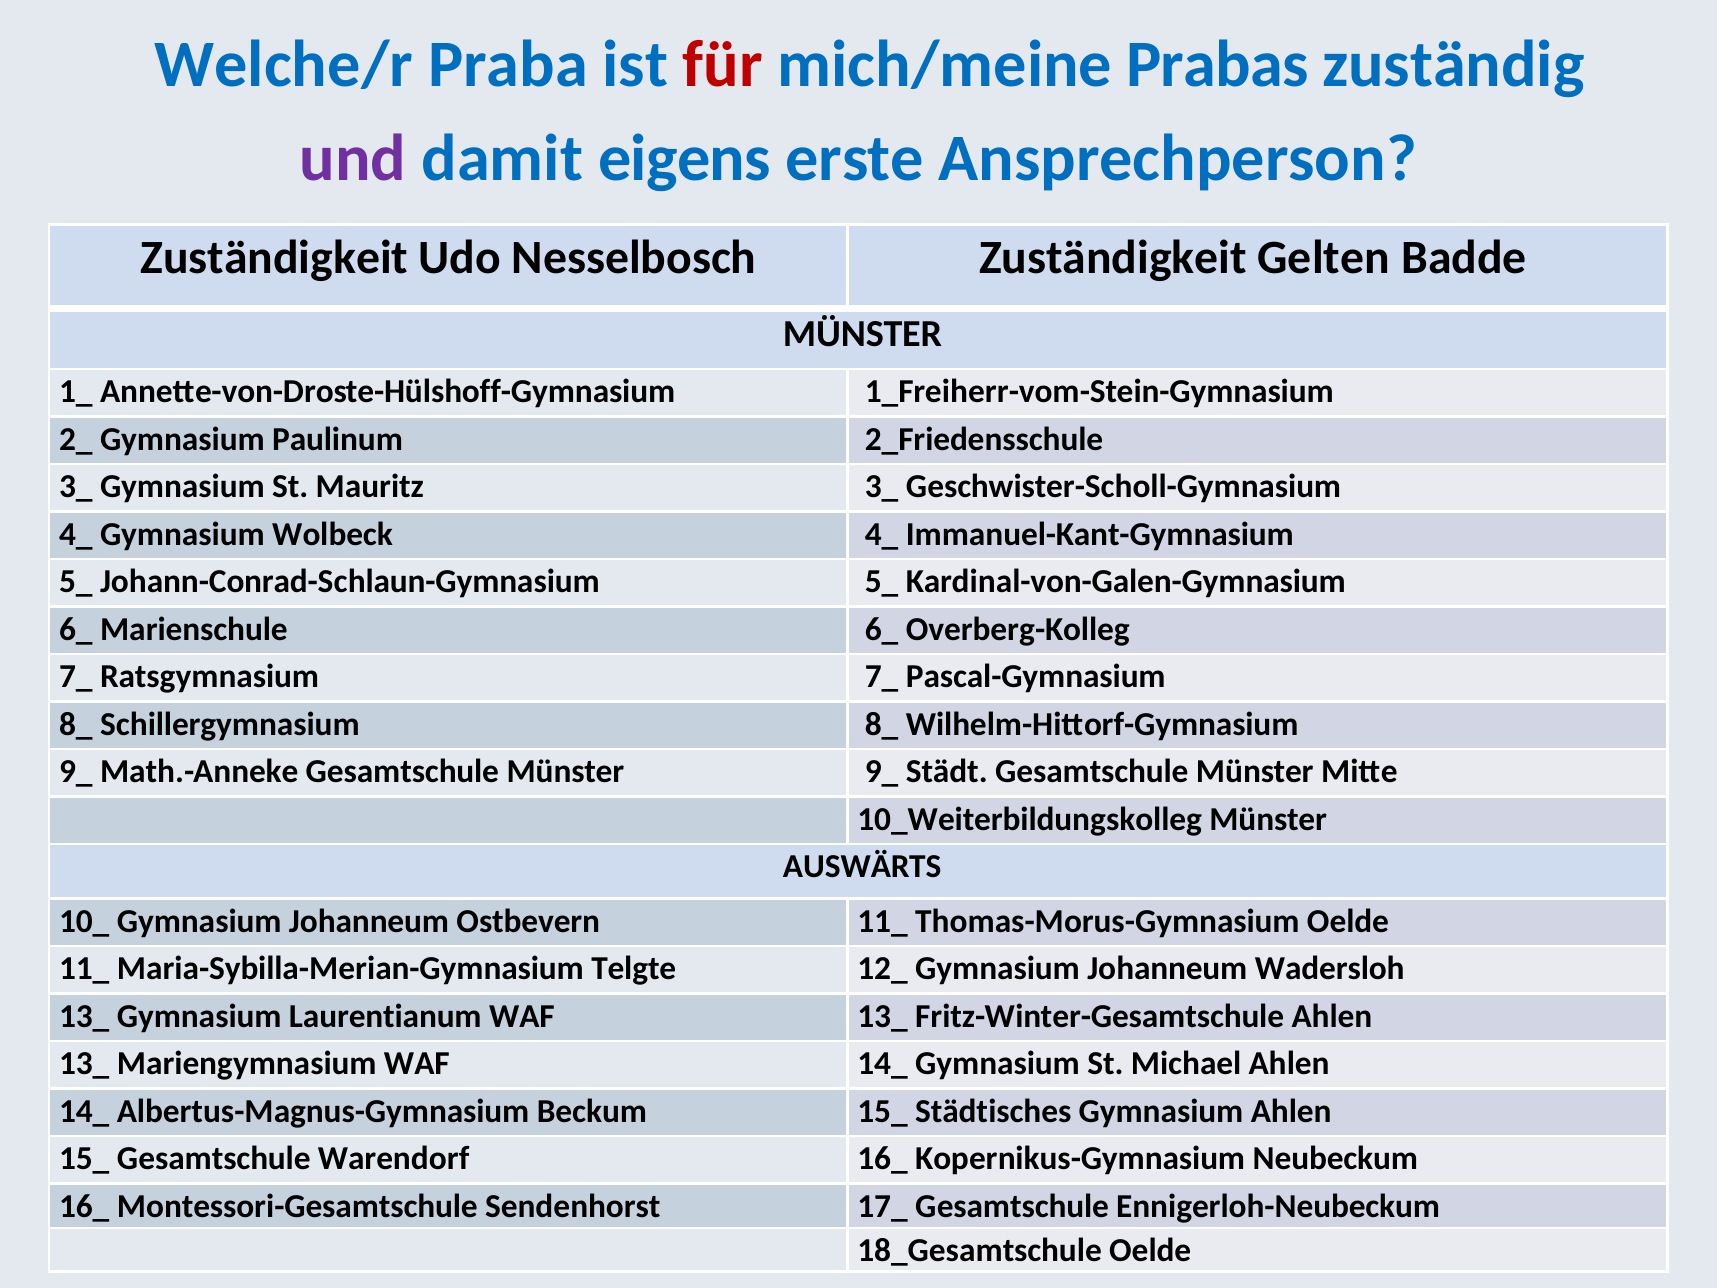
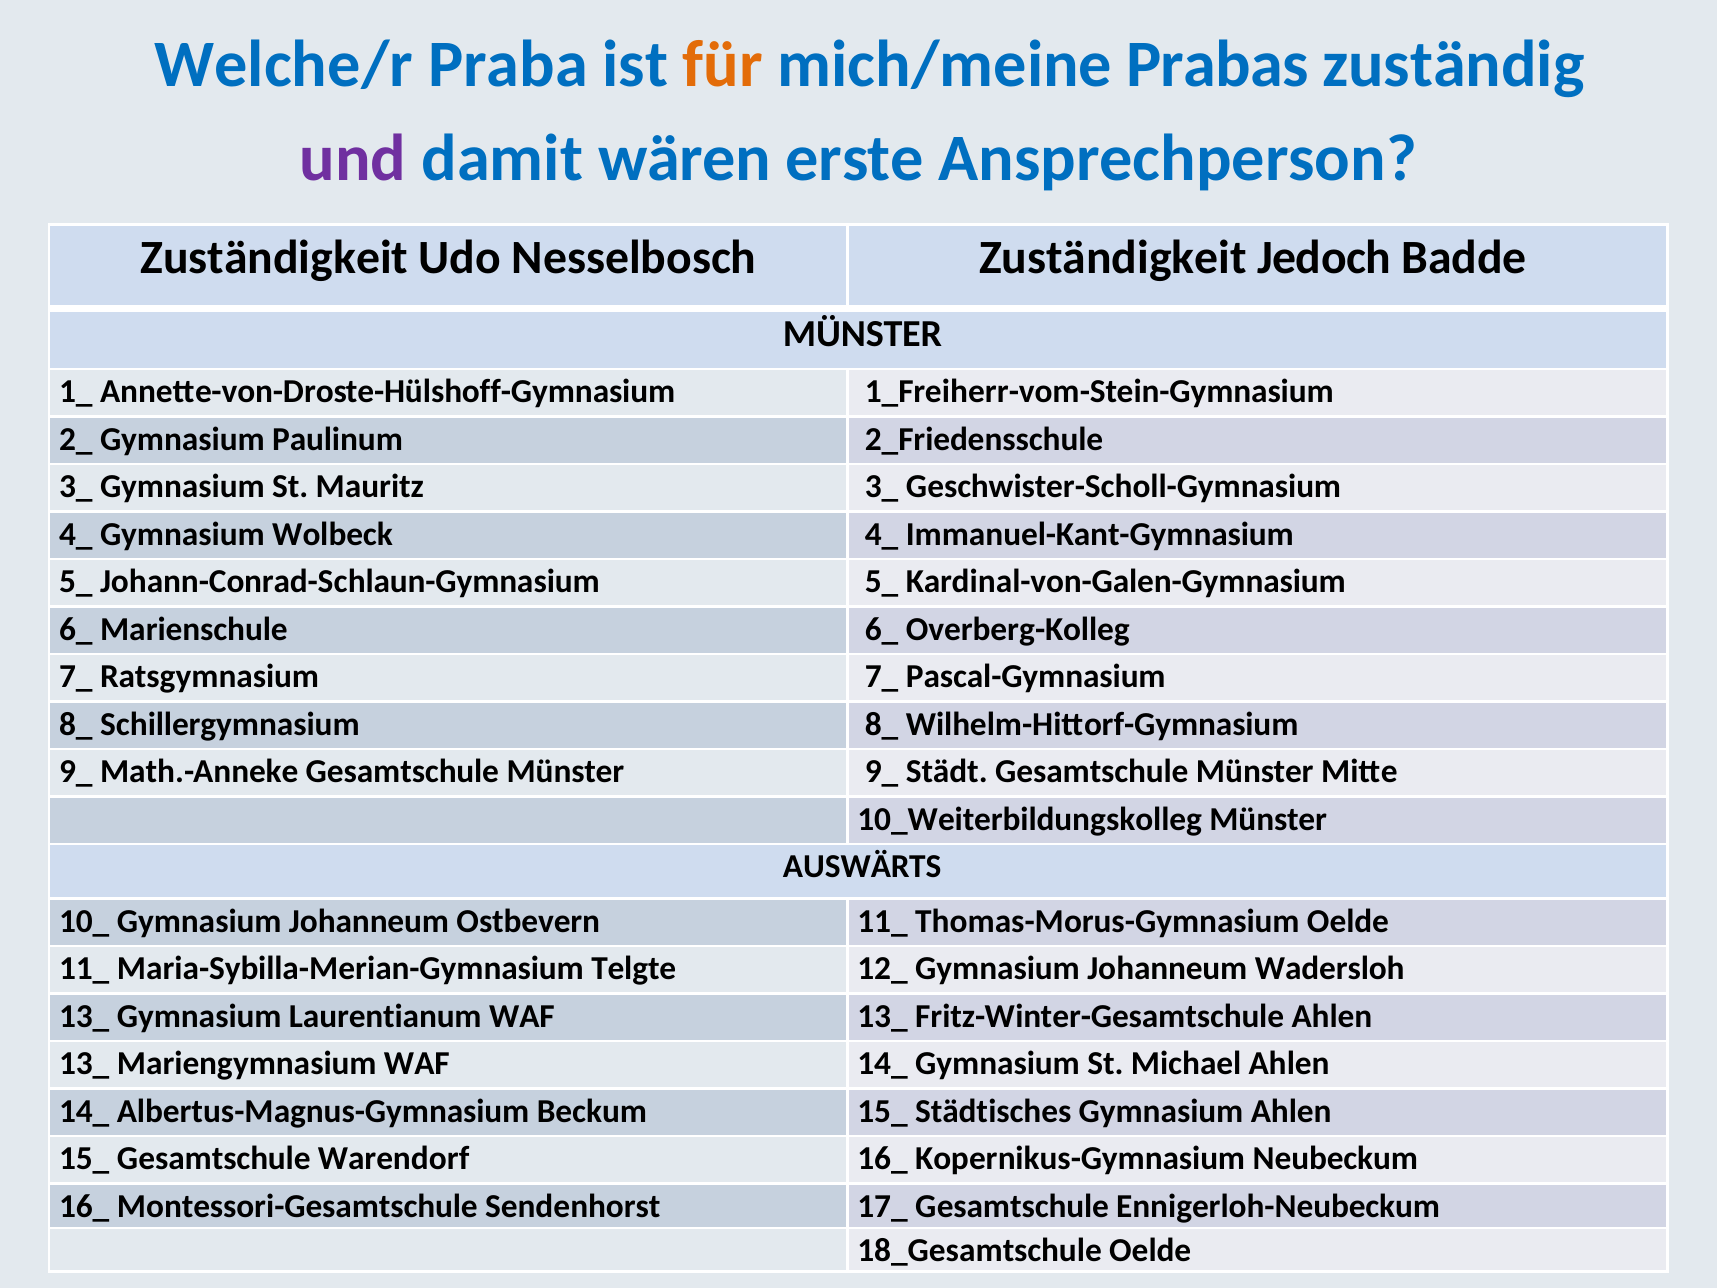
für colour: red -> orange
eigens: eigens -> wären
Gelten: Gelten -> Jedoch
